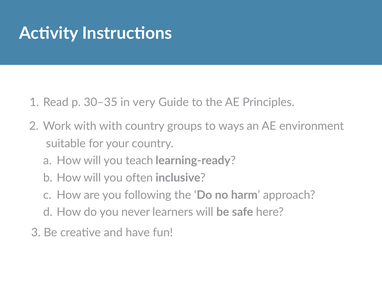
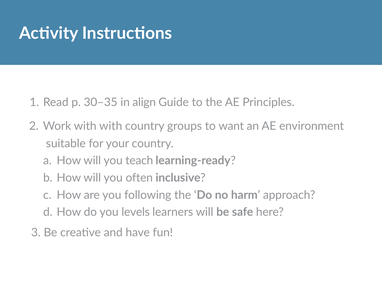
very: very -> align
ways: ways -> want
never: never -> levels
